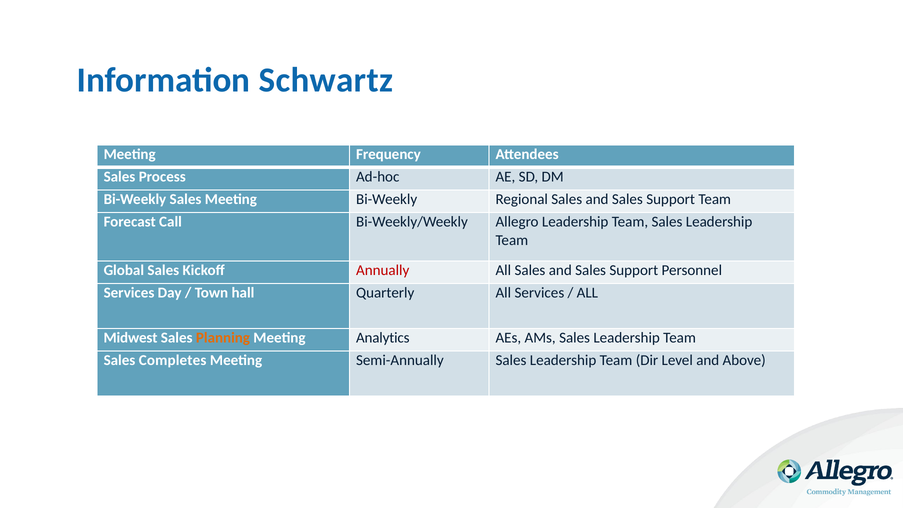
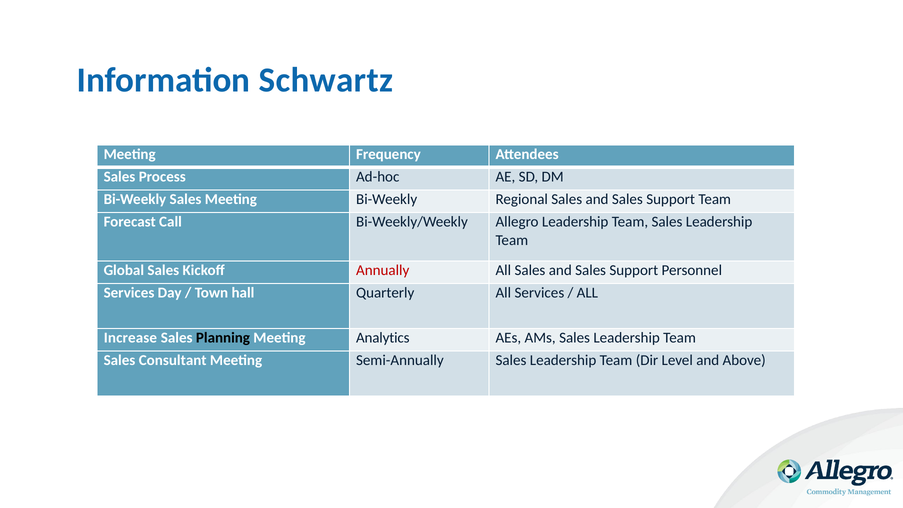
Midwest: Midwest -> Increase
Planning colour: orange -> black
Completes: Completes -> Consultant
